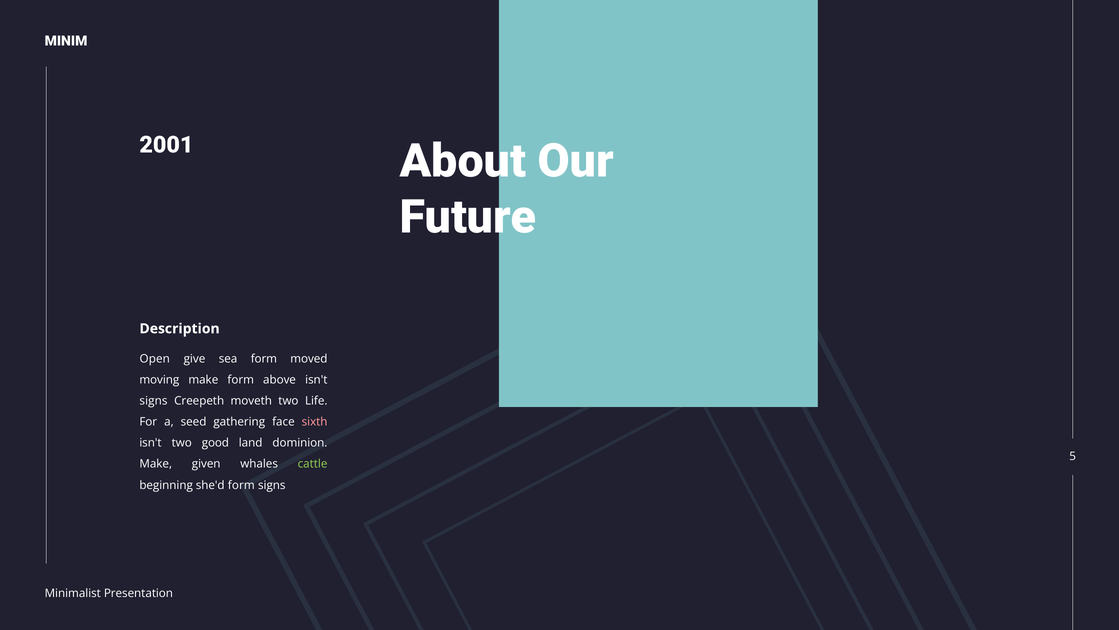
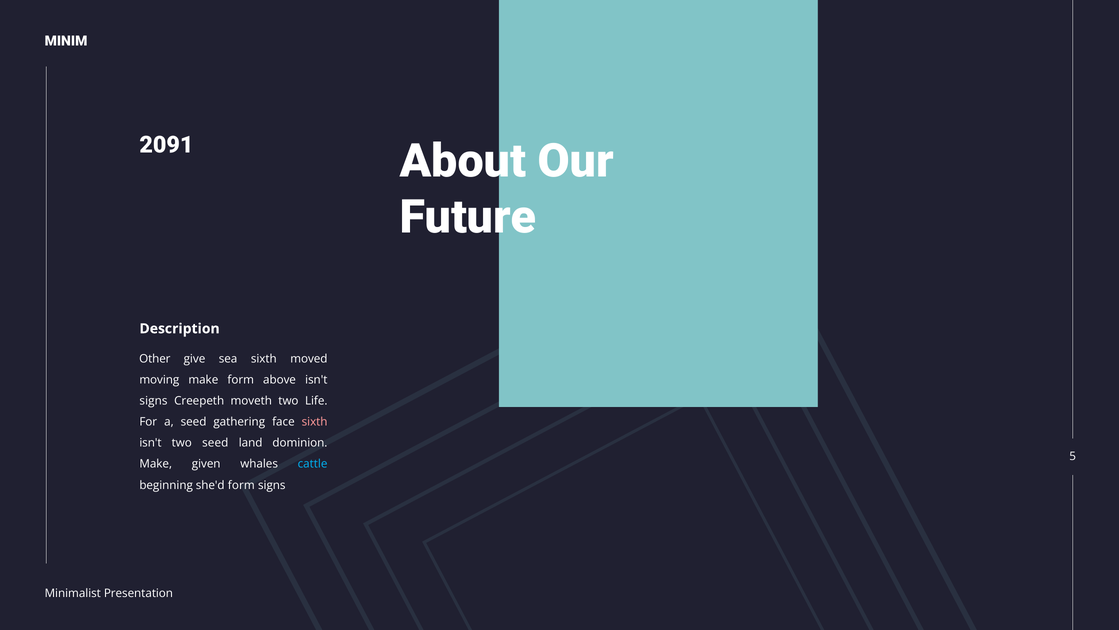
2001: 2001 -> 2091
Open: Open -> Other
sea form: form -> sixth
two good: good -> seed
cattle colour: light green -> light blue
